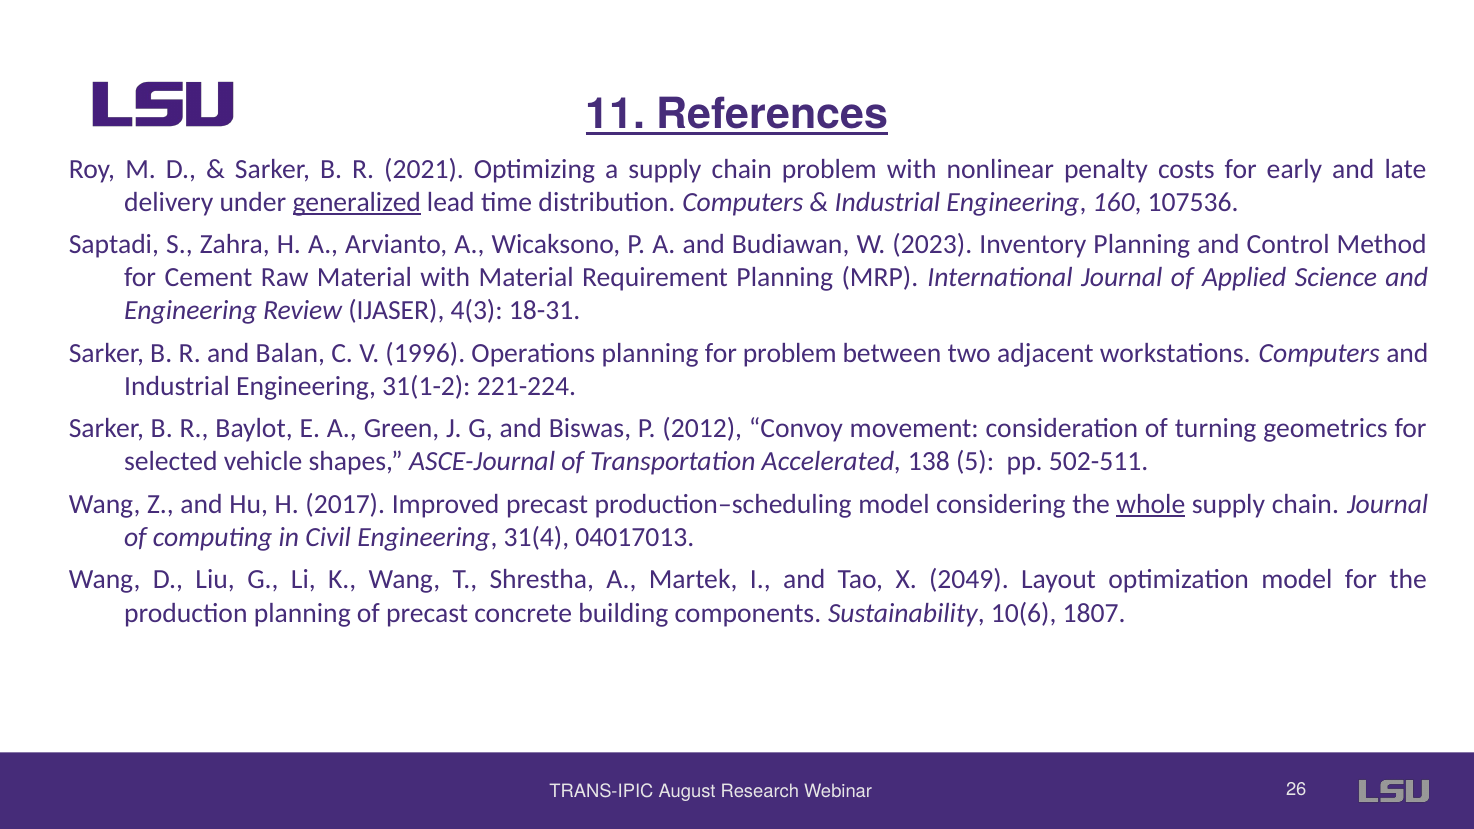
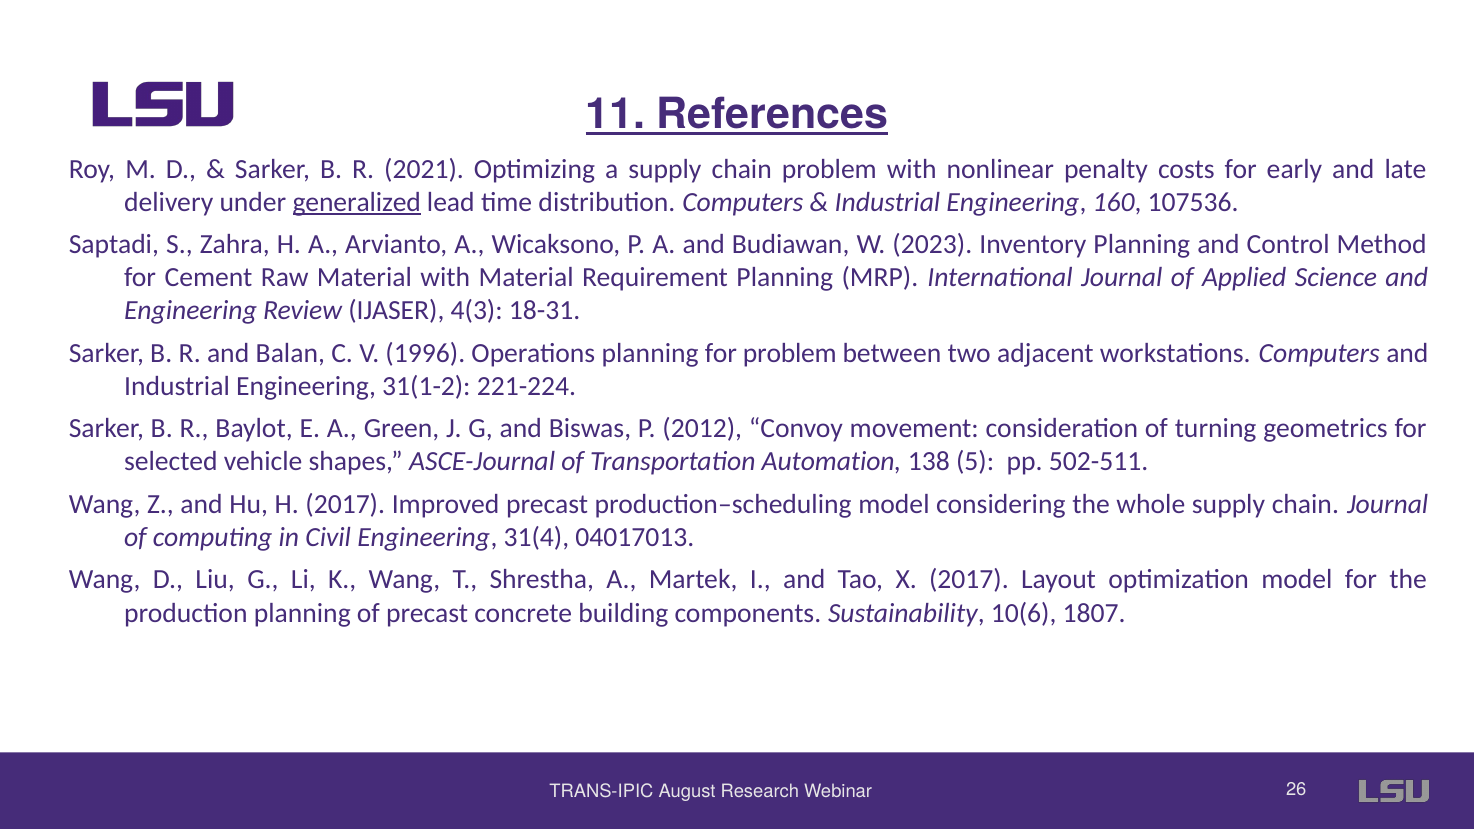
Accelerated: Accelerated -> Automation
whole underline: present -> none
X 2049: 2049 -> 2017
